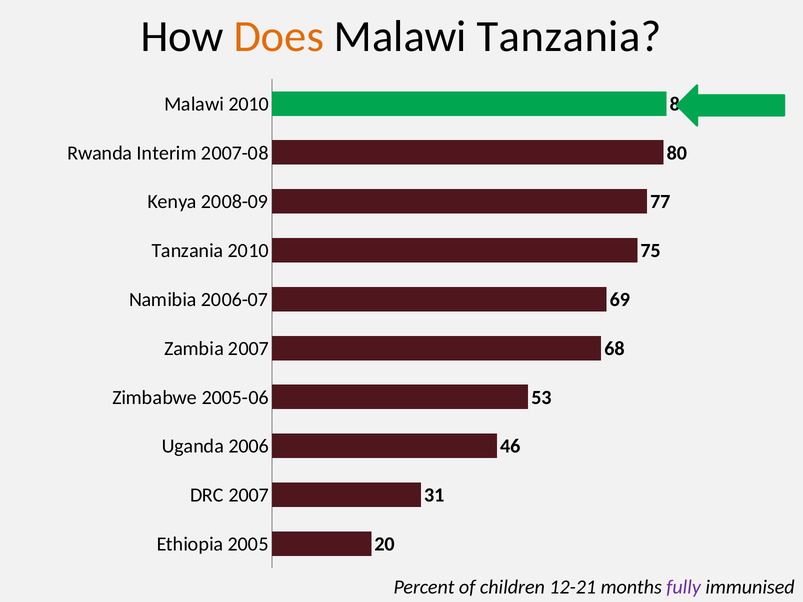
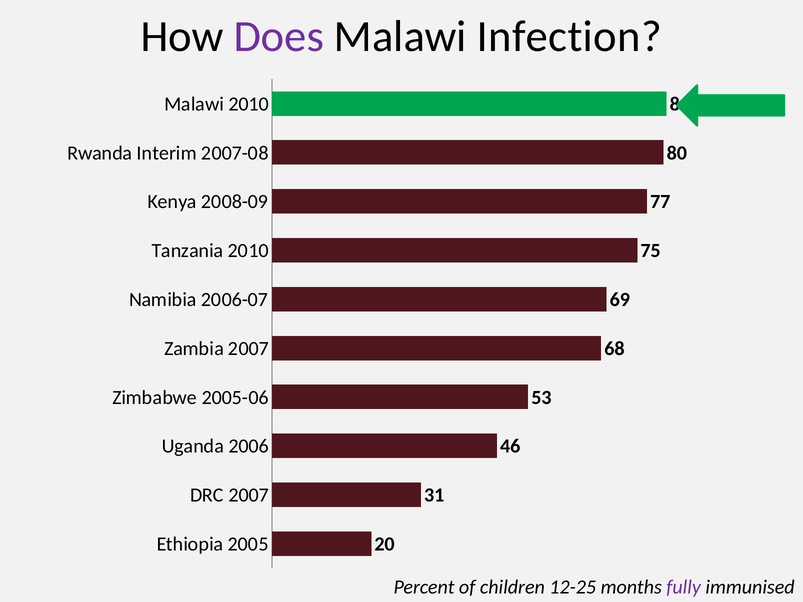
Does colour: orange -> purple
Malawi Tanzania: Tanzania -> Infection
12-21: 12-21 -> 12-25
